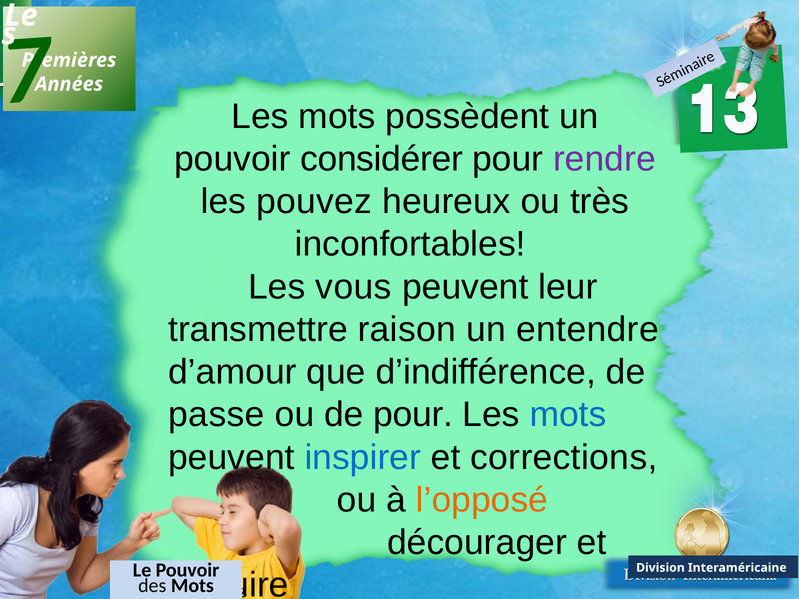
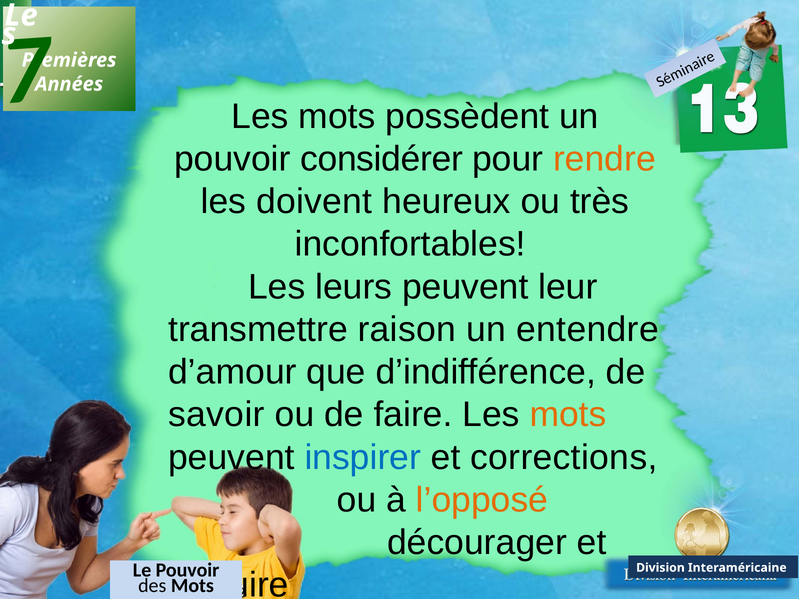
rendre colour: purple -> orange
pouvez: pouvez -> doivent
vous: vous -> leurs
passe: passe -> savoir
de pour: pour -> faire
mots at (568, 415) colour: blue -> orange
